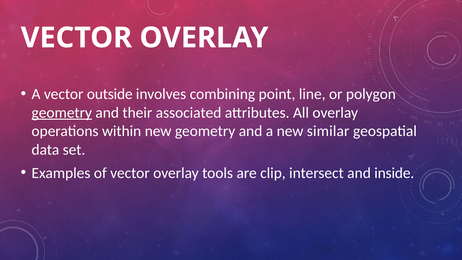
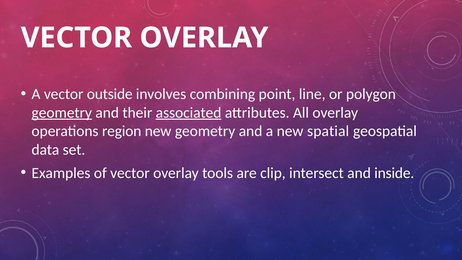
associated underline: none -> present
within: within -> region
similar: similar -> spatial
